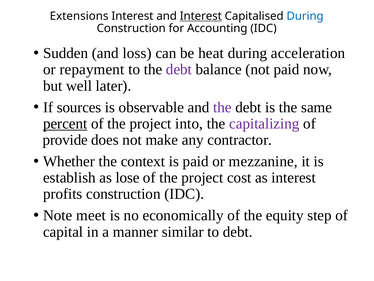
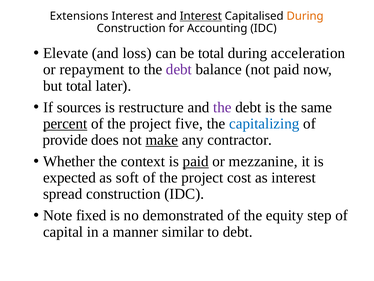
During at (305, 16) colour: blue -> orange
Sudden: Sudden -> Elevate
be heat: heat -> total
but well: well -> total
observable: observable -> restructure
into: into -> five
capitalizing colour: purple -> blue
make underline: none -> present
paid at (196, 161) underline: none -> present
establish: establish -> expected
lose: lose -> soft
profits: profits -> spread
meet: meet -> fixed
economically: economically -> demonstrated
